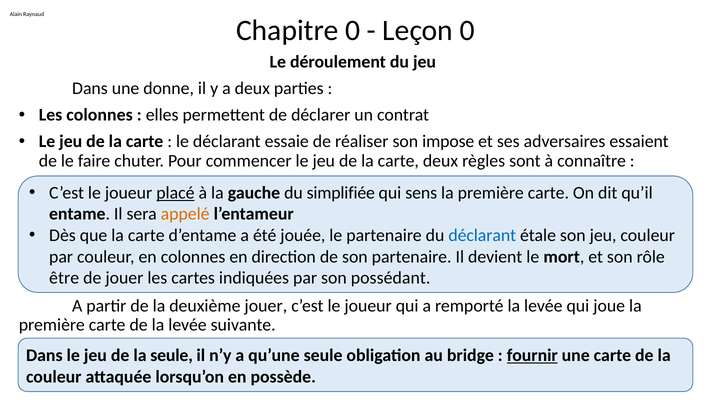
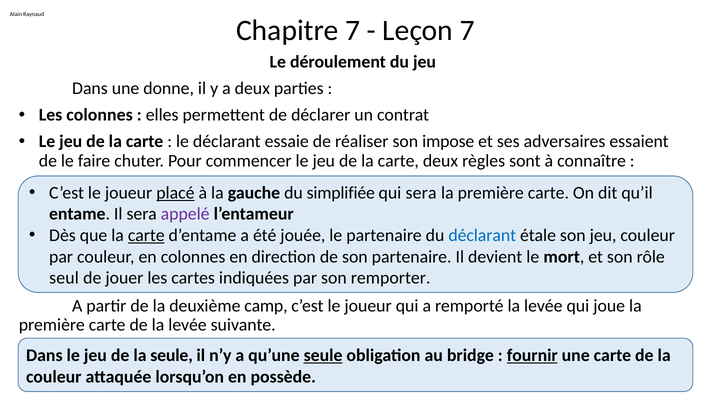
Chapitre 0: 0 -> 7
Leçon 0: 0 -> 7
qui sens: sens -> sera
appelé colour: orange -> purple
carte at (146, 235) underline: none -> present
être: être -> seul
possédant: possédant -> remporter
deuxième jouer: jouer -> camp
seule at (323, 355) underline: none -> present
